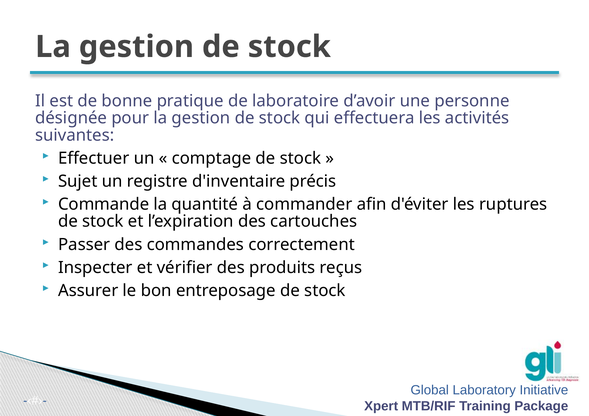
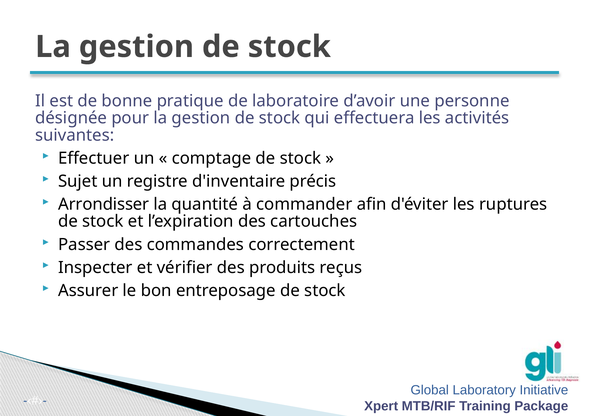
Commande: Commande -> Arrondisser
